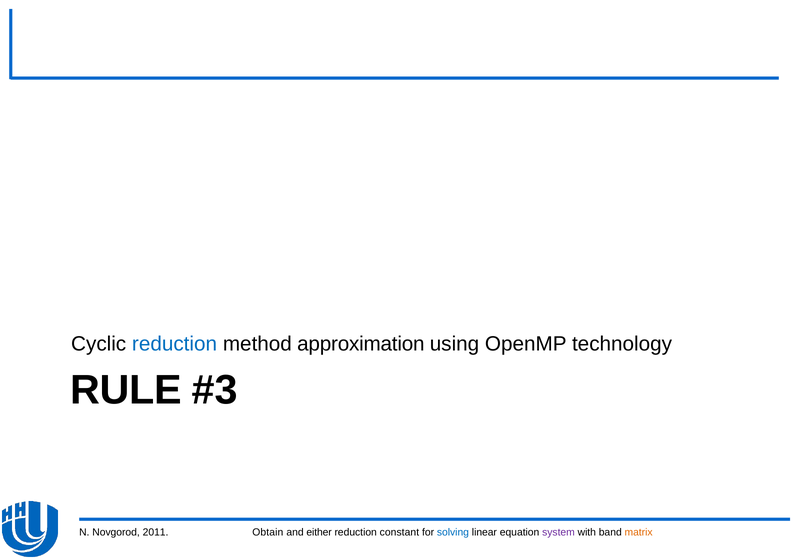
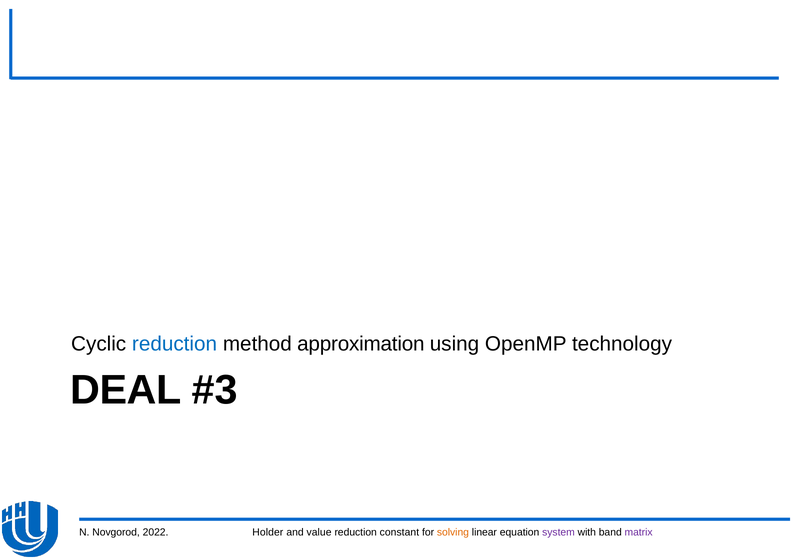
RULE: RULE -> DEAL
2011: 2011 -> 2022
Obtain: Obtain -> Holder
either: either -> value
solving colour: blue -> orange
matrix colour: orange -> purple
